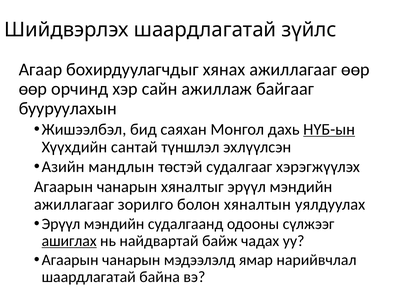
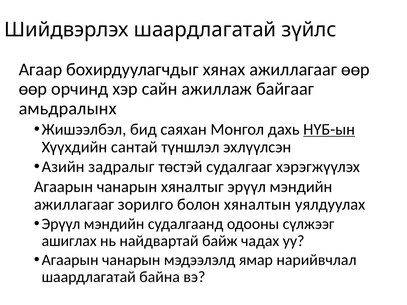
бууруулахын: бууруулахын -> амьдралынх
мандлын: мандлын -> задралыг
ашиглах underline: present -> none
